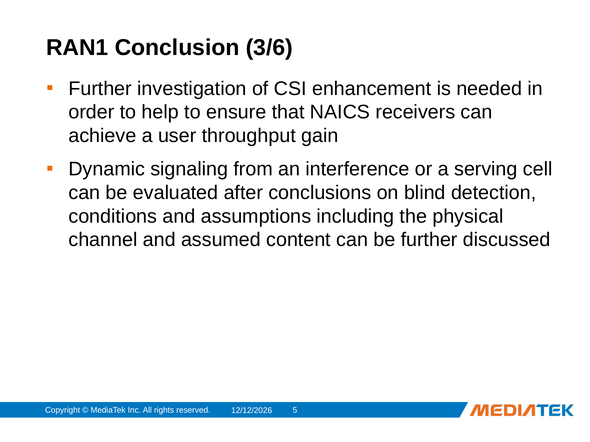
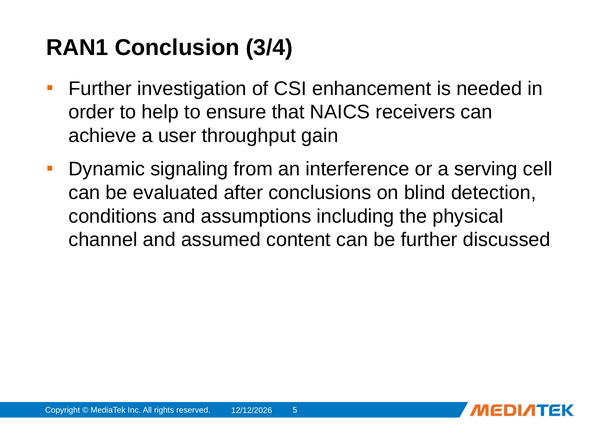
3/6: 3/6 -> 3/4
